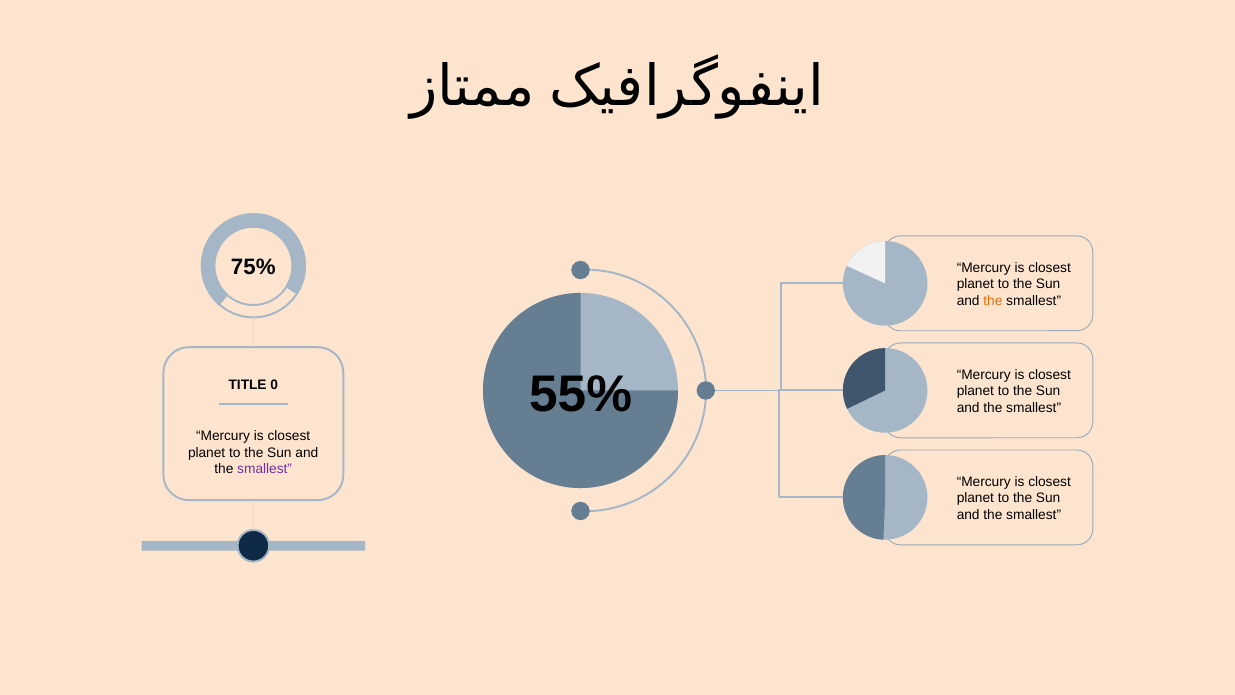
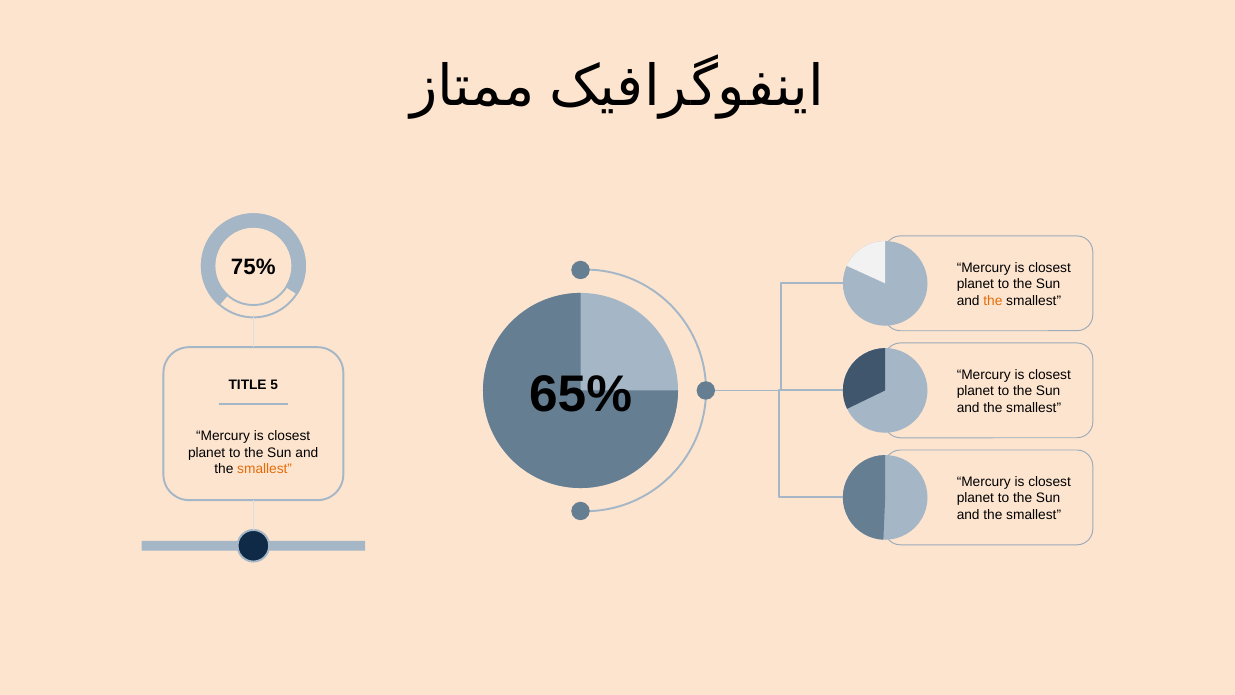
55%: 55% -> 65%
0: 0 -> 5
smallest at (265, 469) colour: purple -> orange
